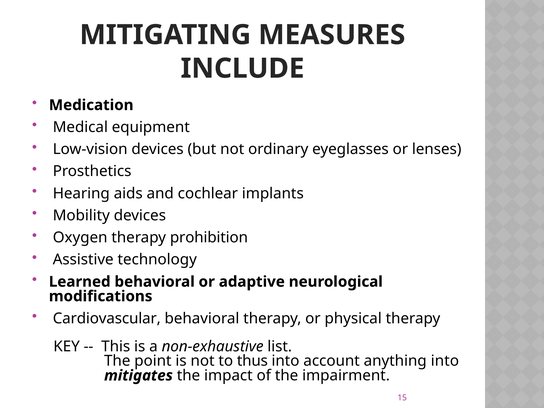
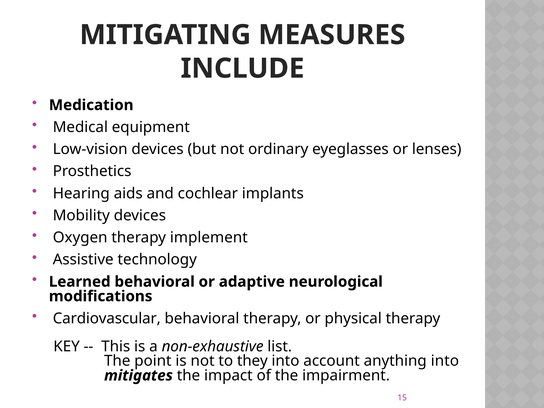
prohibition: prohibition -> implement
thus: thus -> they
